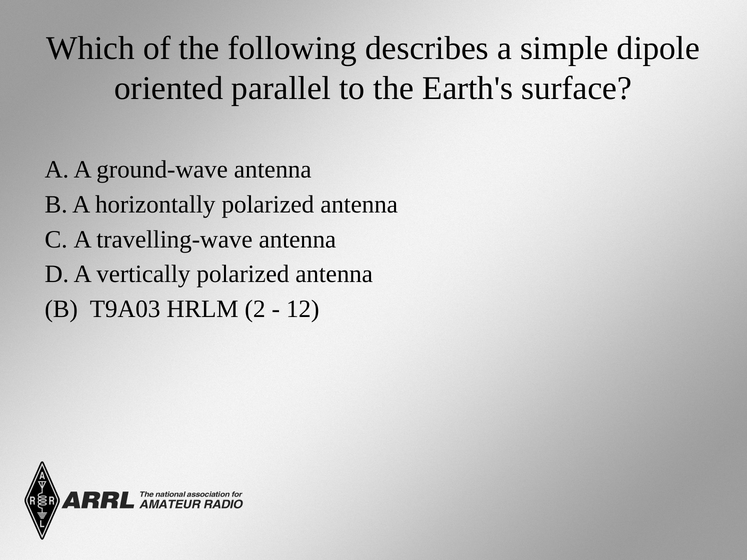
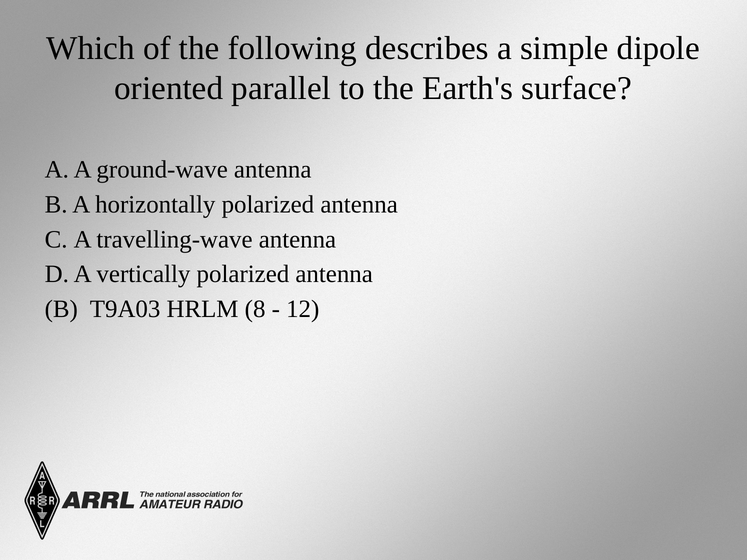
2: 2 -> 8
